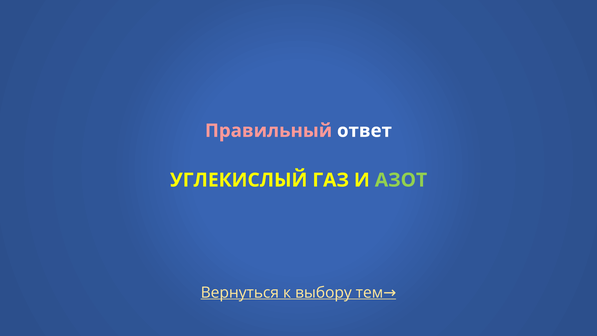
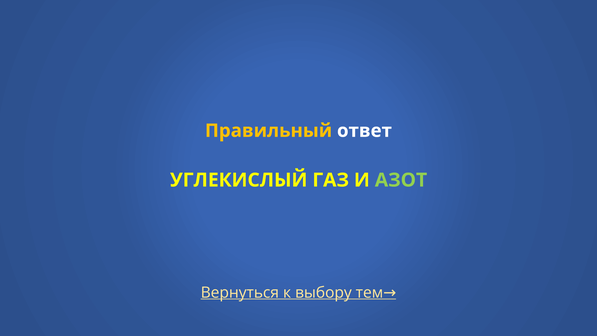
Правильный colour: pink -> yellow
